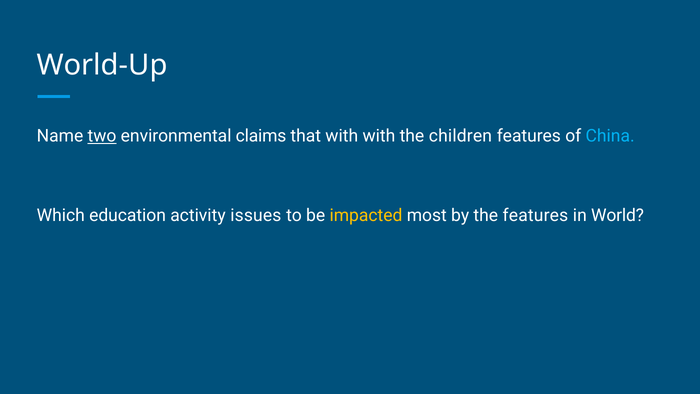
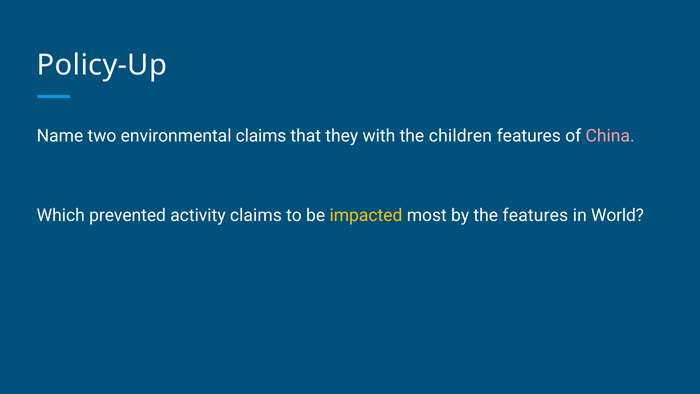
World-Up: World-Up -> Policy-Up
two underline: present -> none
that with: with -> they
China colour: light blue -> pink
education: education -> prevented
activity issues: issues -> claims
